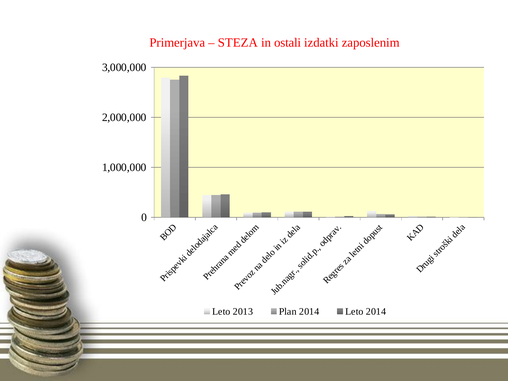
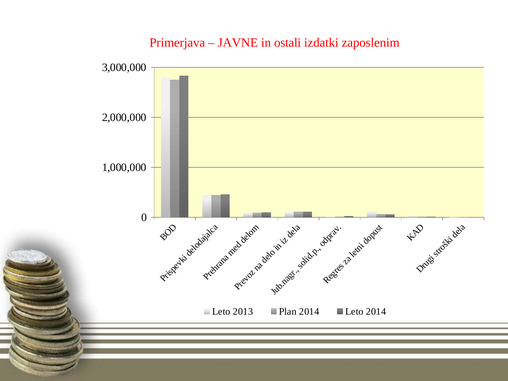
STEZA: STEZA -> JAVNE
